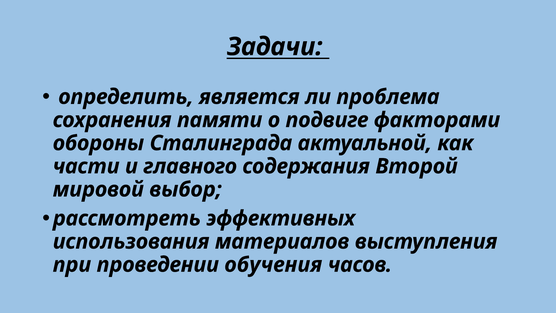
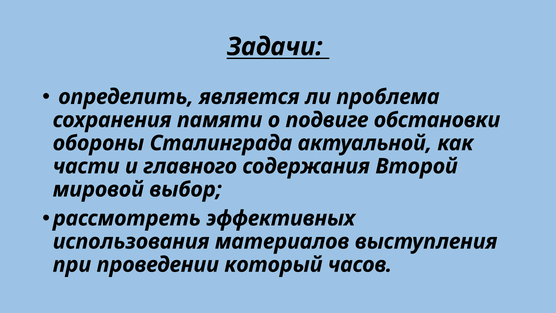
факторами: факторами -> обстановки
обучения: обучения -> который
